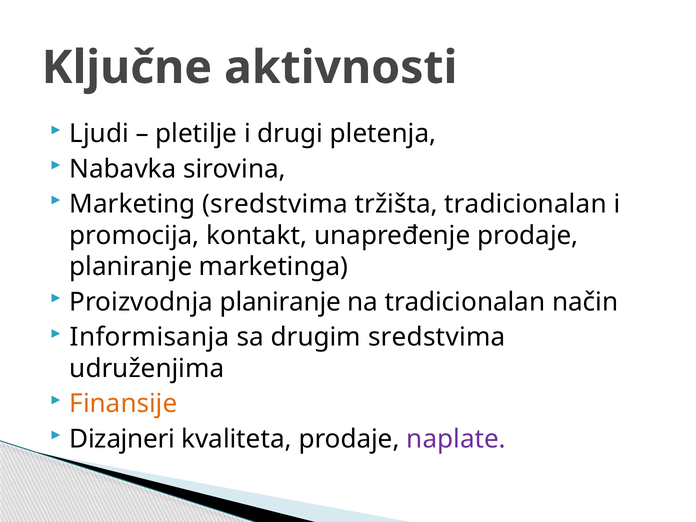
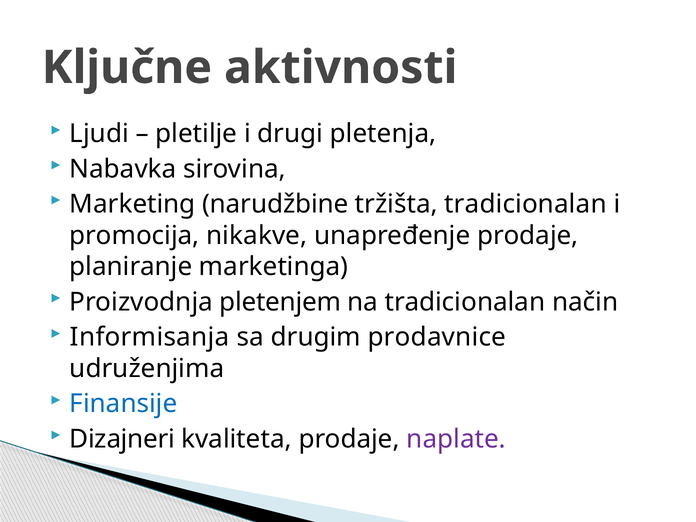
Marketing sredstvima: sredstvima -> narudžbine
kontakt: kontakt -> nikakve
Proizvodnja planiranje: planiranje -> pletenjem
drugim sredstvima: sredstvima -> prodavnice
Finansije colour: orange -> blue
